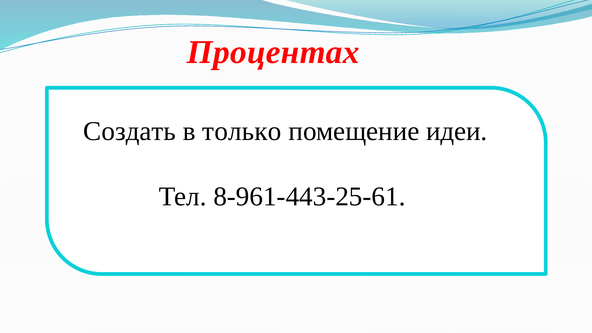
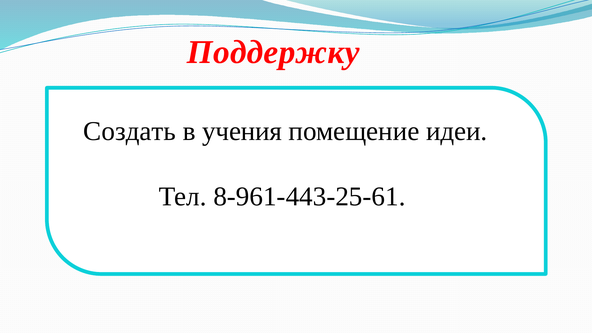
Процентах: Процентах -> Поддержку
только: только -> учения
